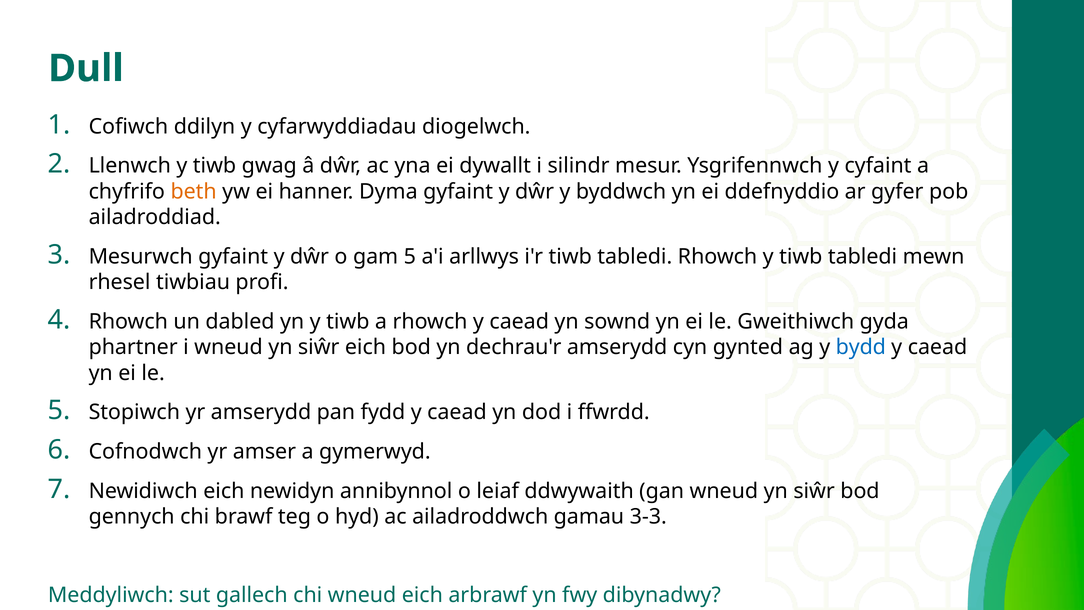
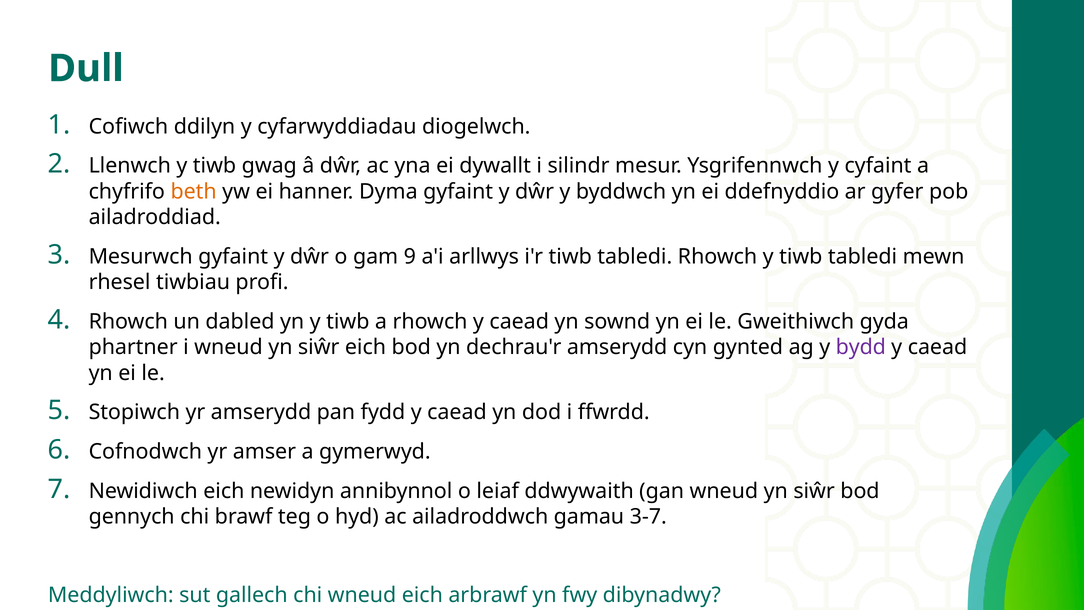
gam 5: 5 -> 9
bydd colour: blue -> purple
3-3: 3-3 -> 3-7
